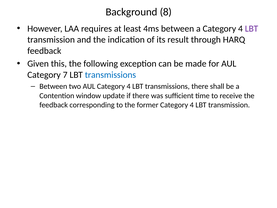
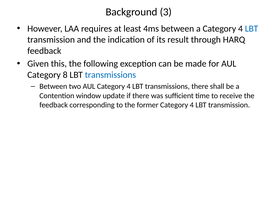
8: 8 -> 3
LBT at (252, 29) colour: purple -> blue
7: 7 -> 8
